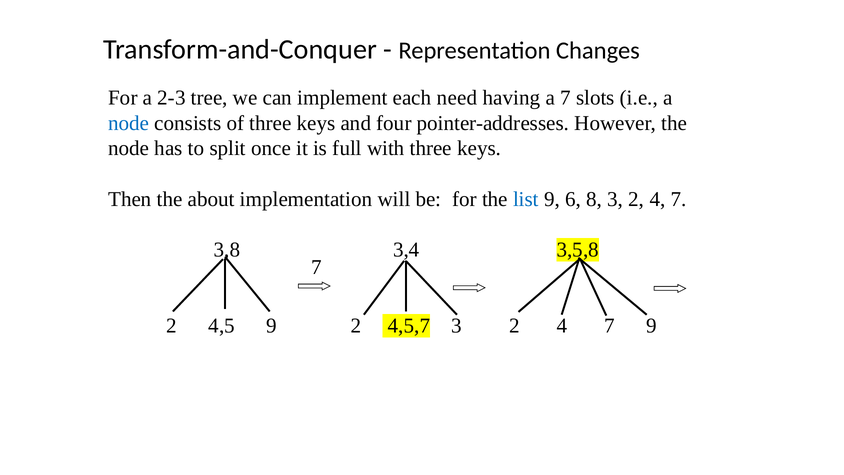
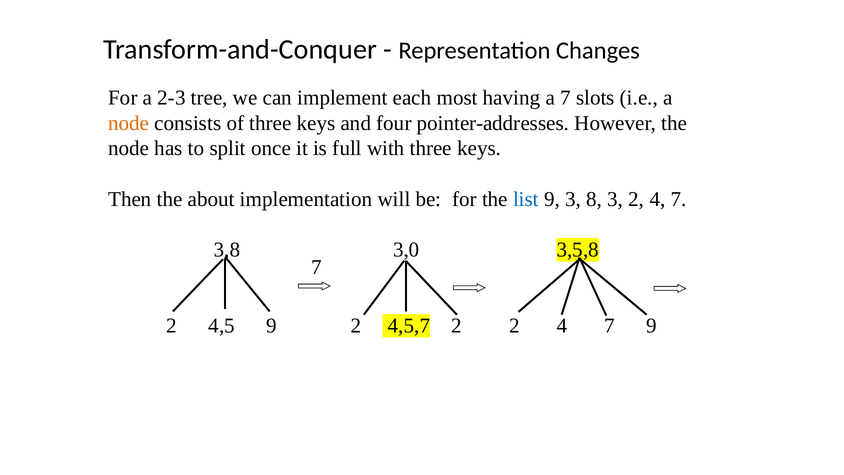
need: need -> most
node at (129, 123) colour: blue -> orange
9 6: 6 -> 3
3,4: 3,4 -> 3,0
4,5,7 3: 3 -> 2
